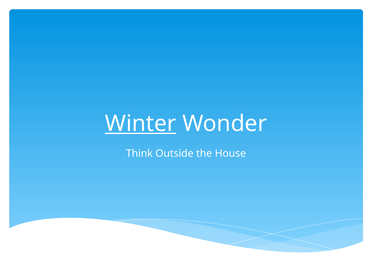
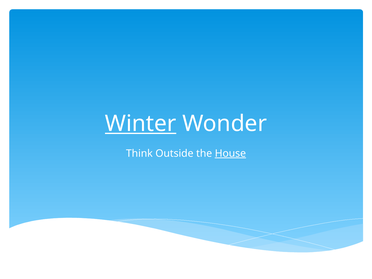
House underline: none -> present
